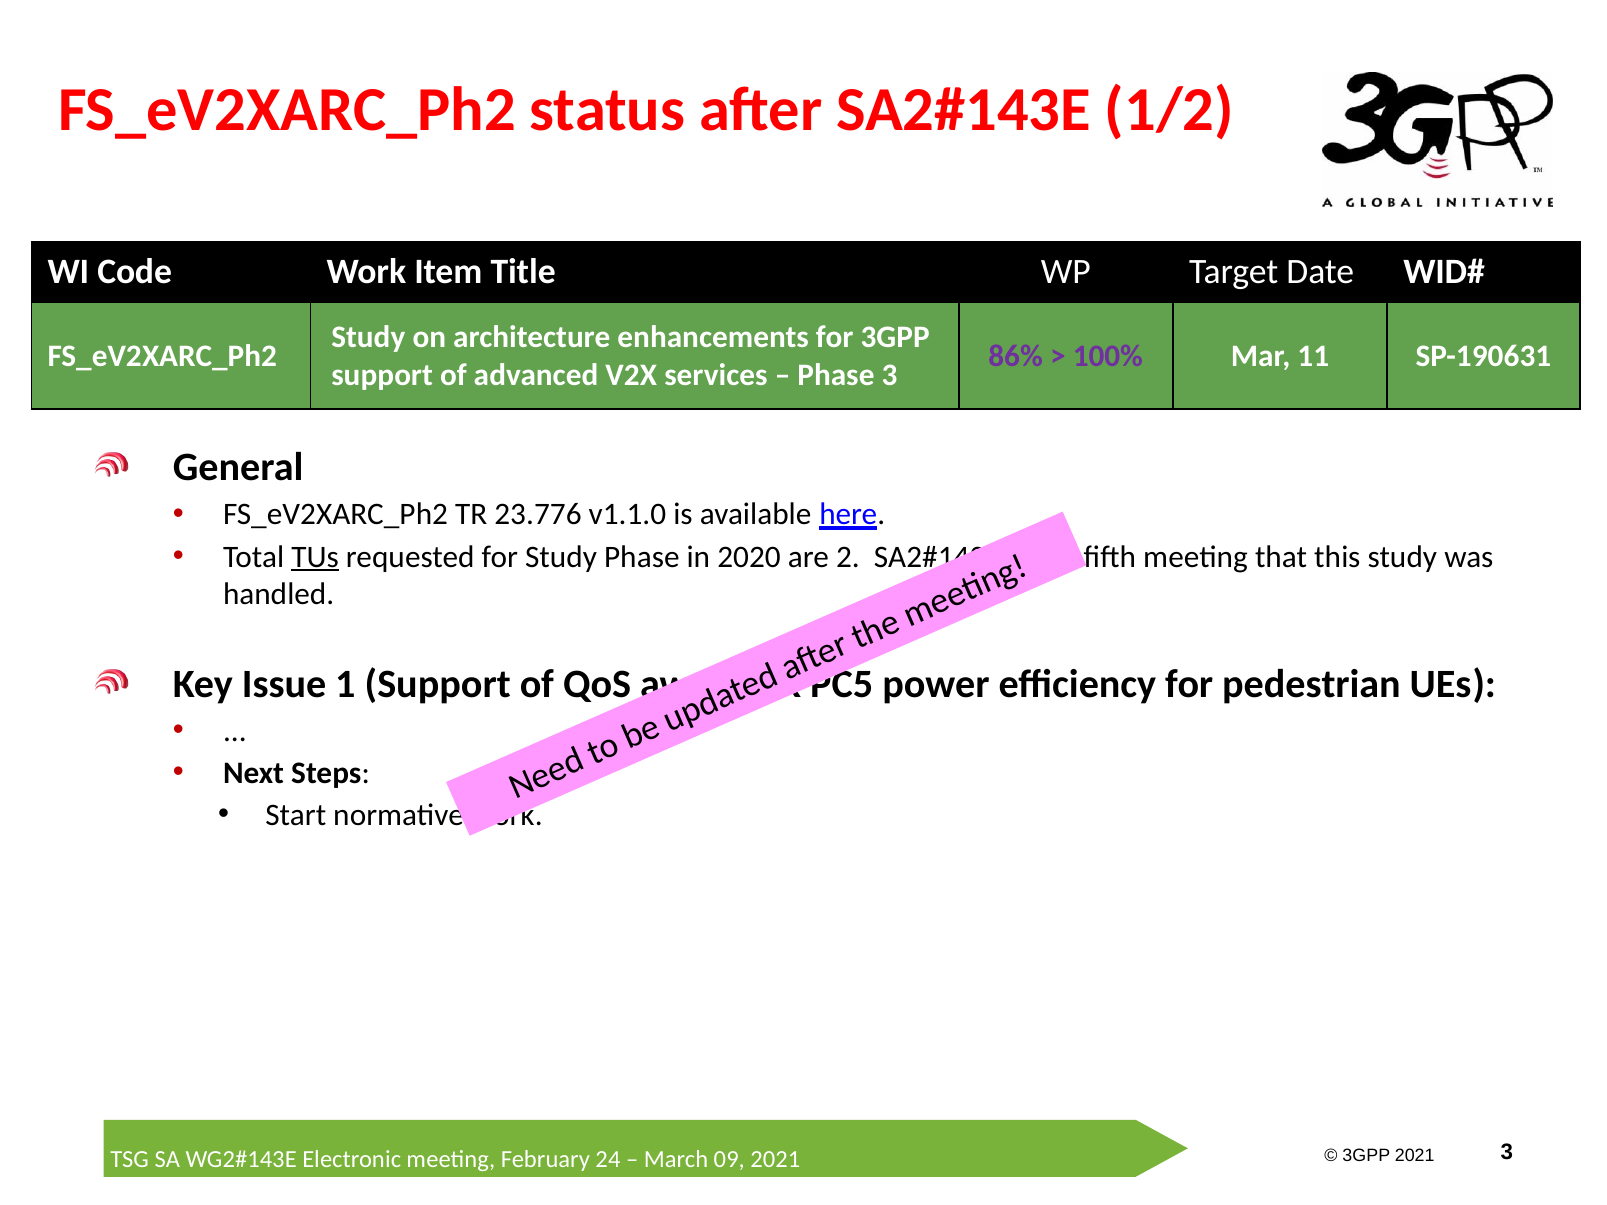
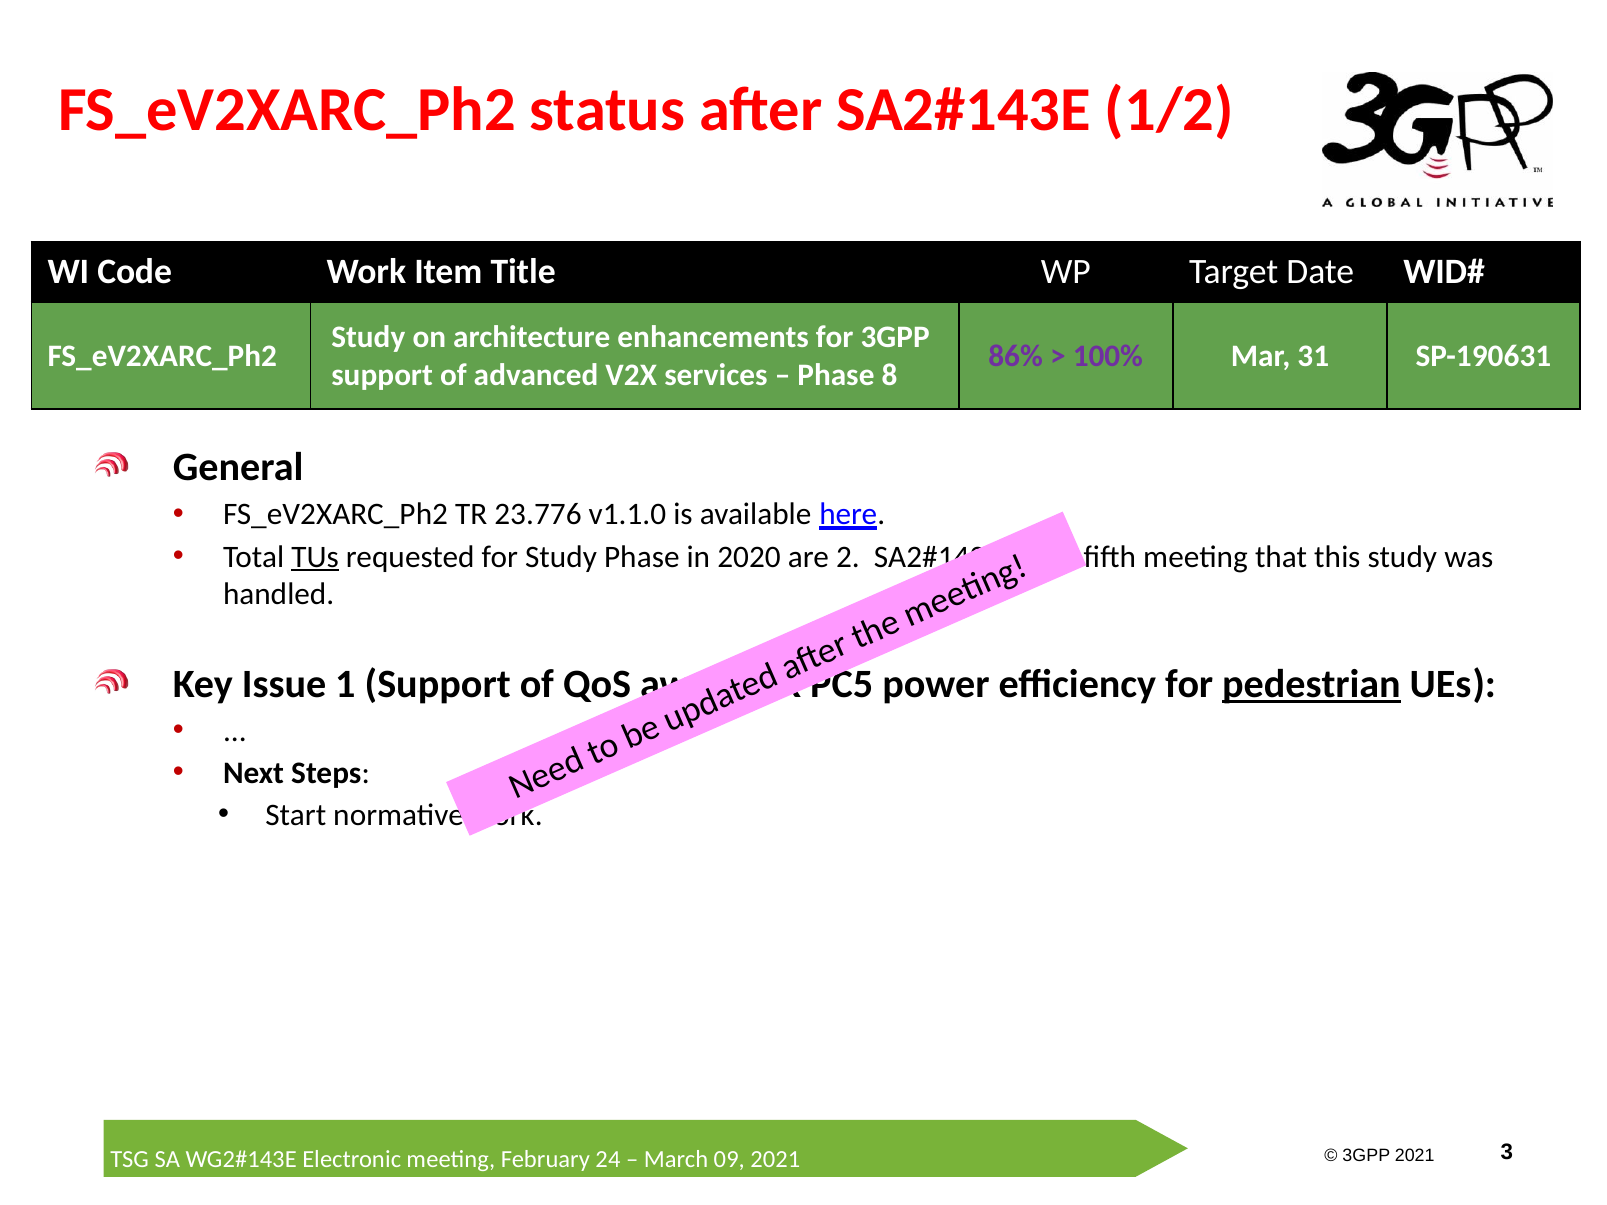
11: 11 -> 31
Phase 3: 3 -> 8
pedestrian underline: none -> present
